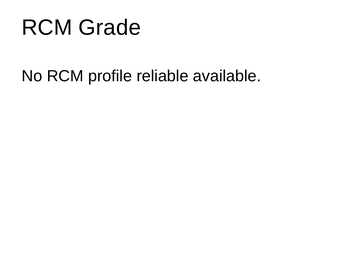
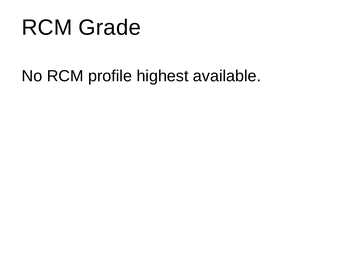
reliable: reliable -> highest
